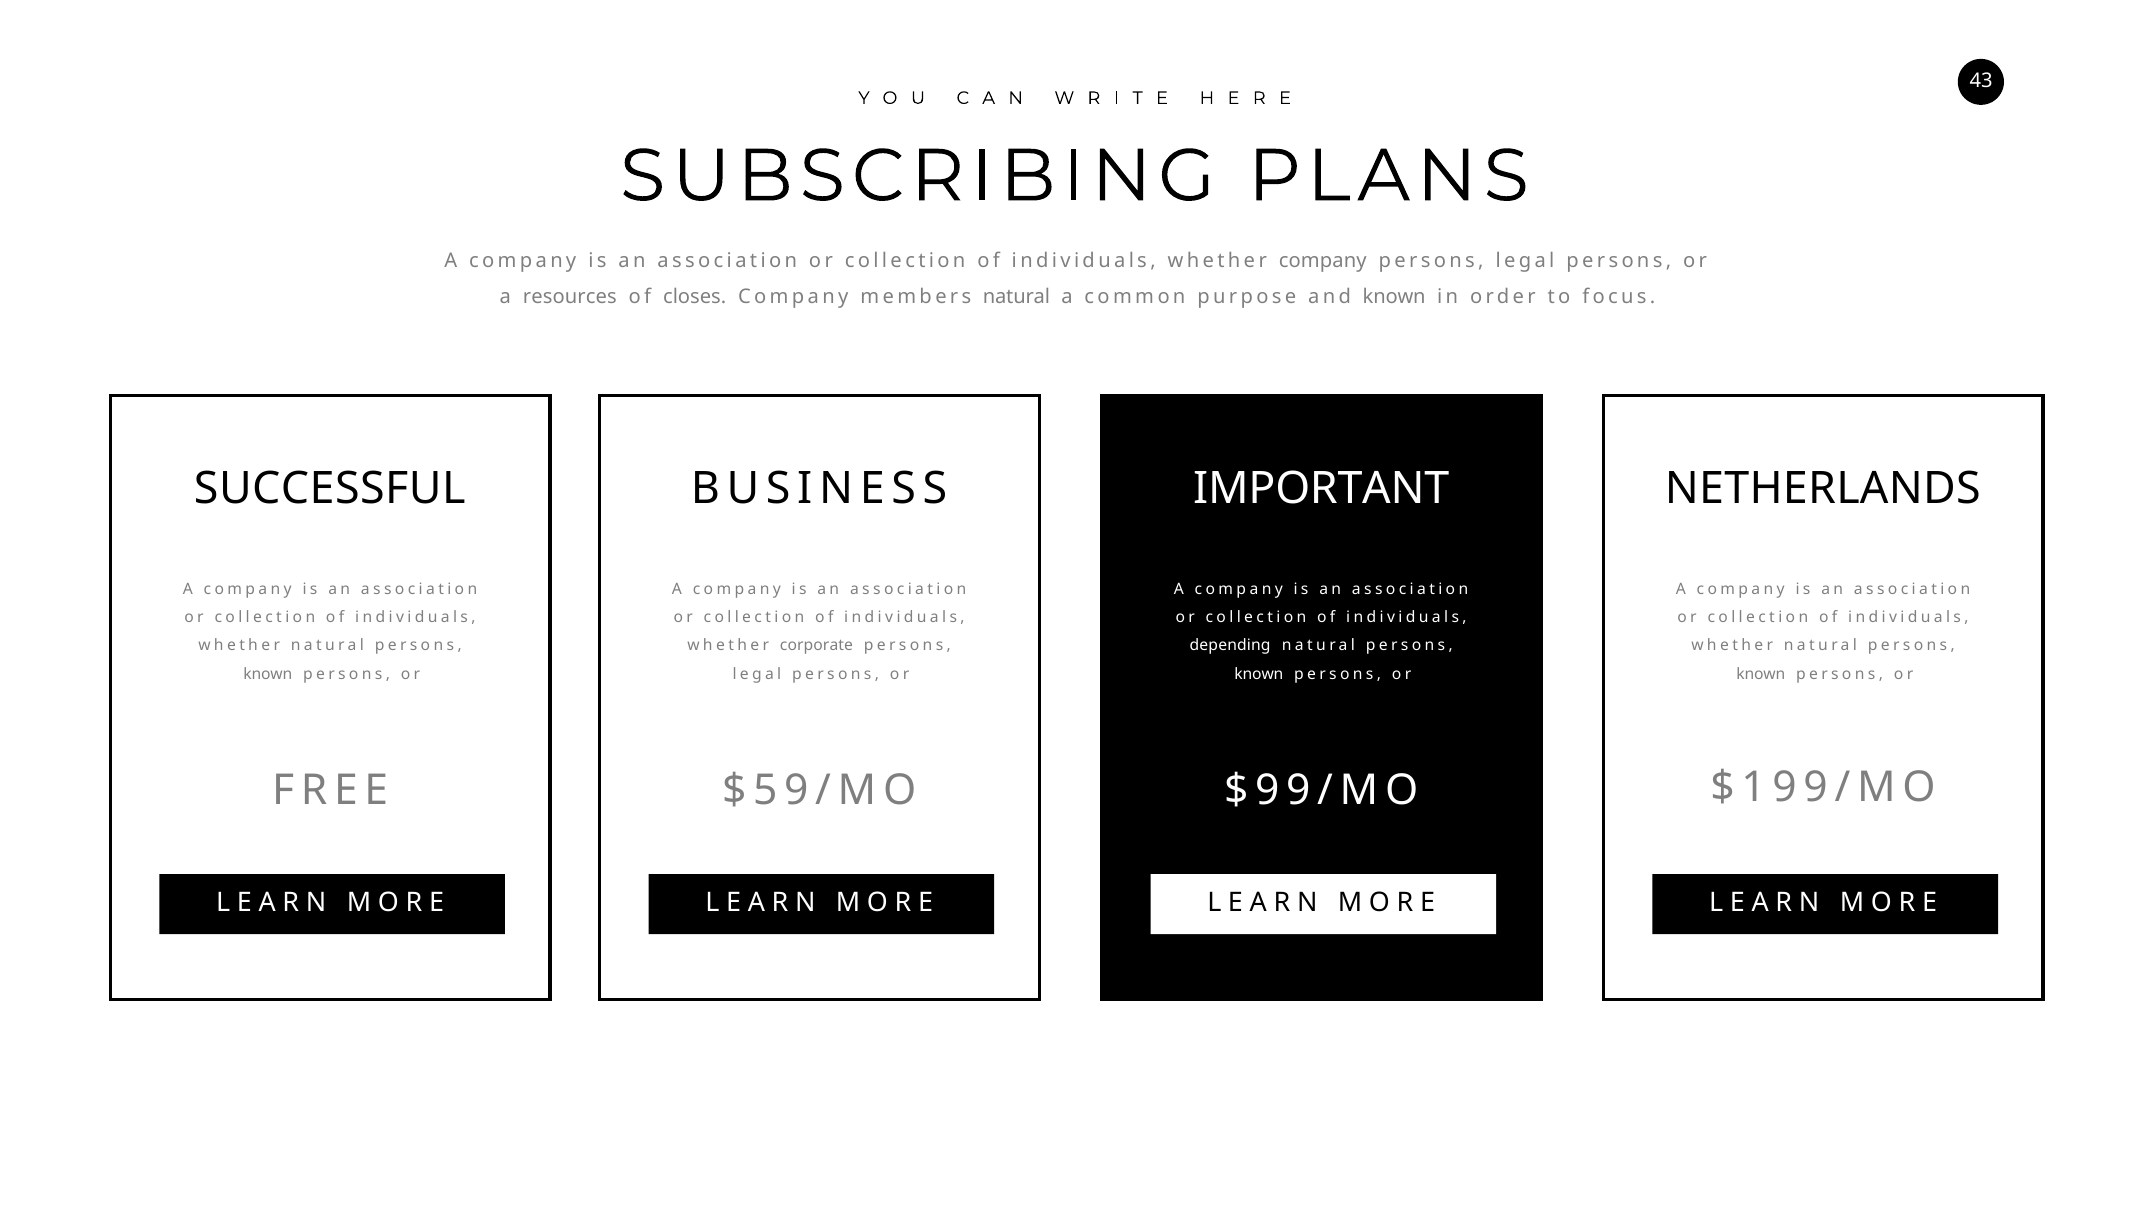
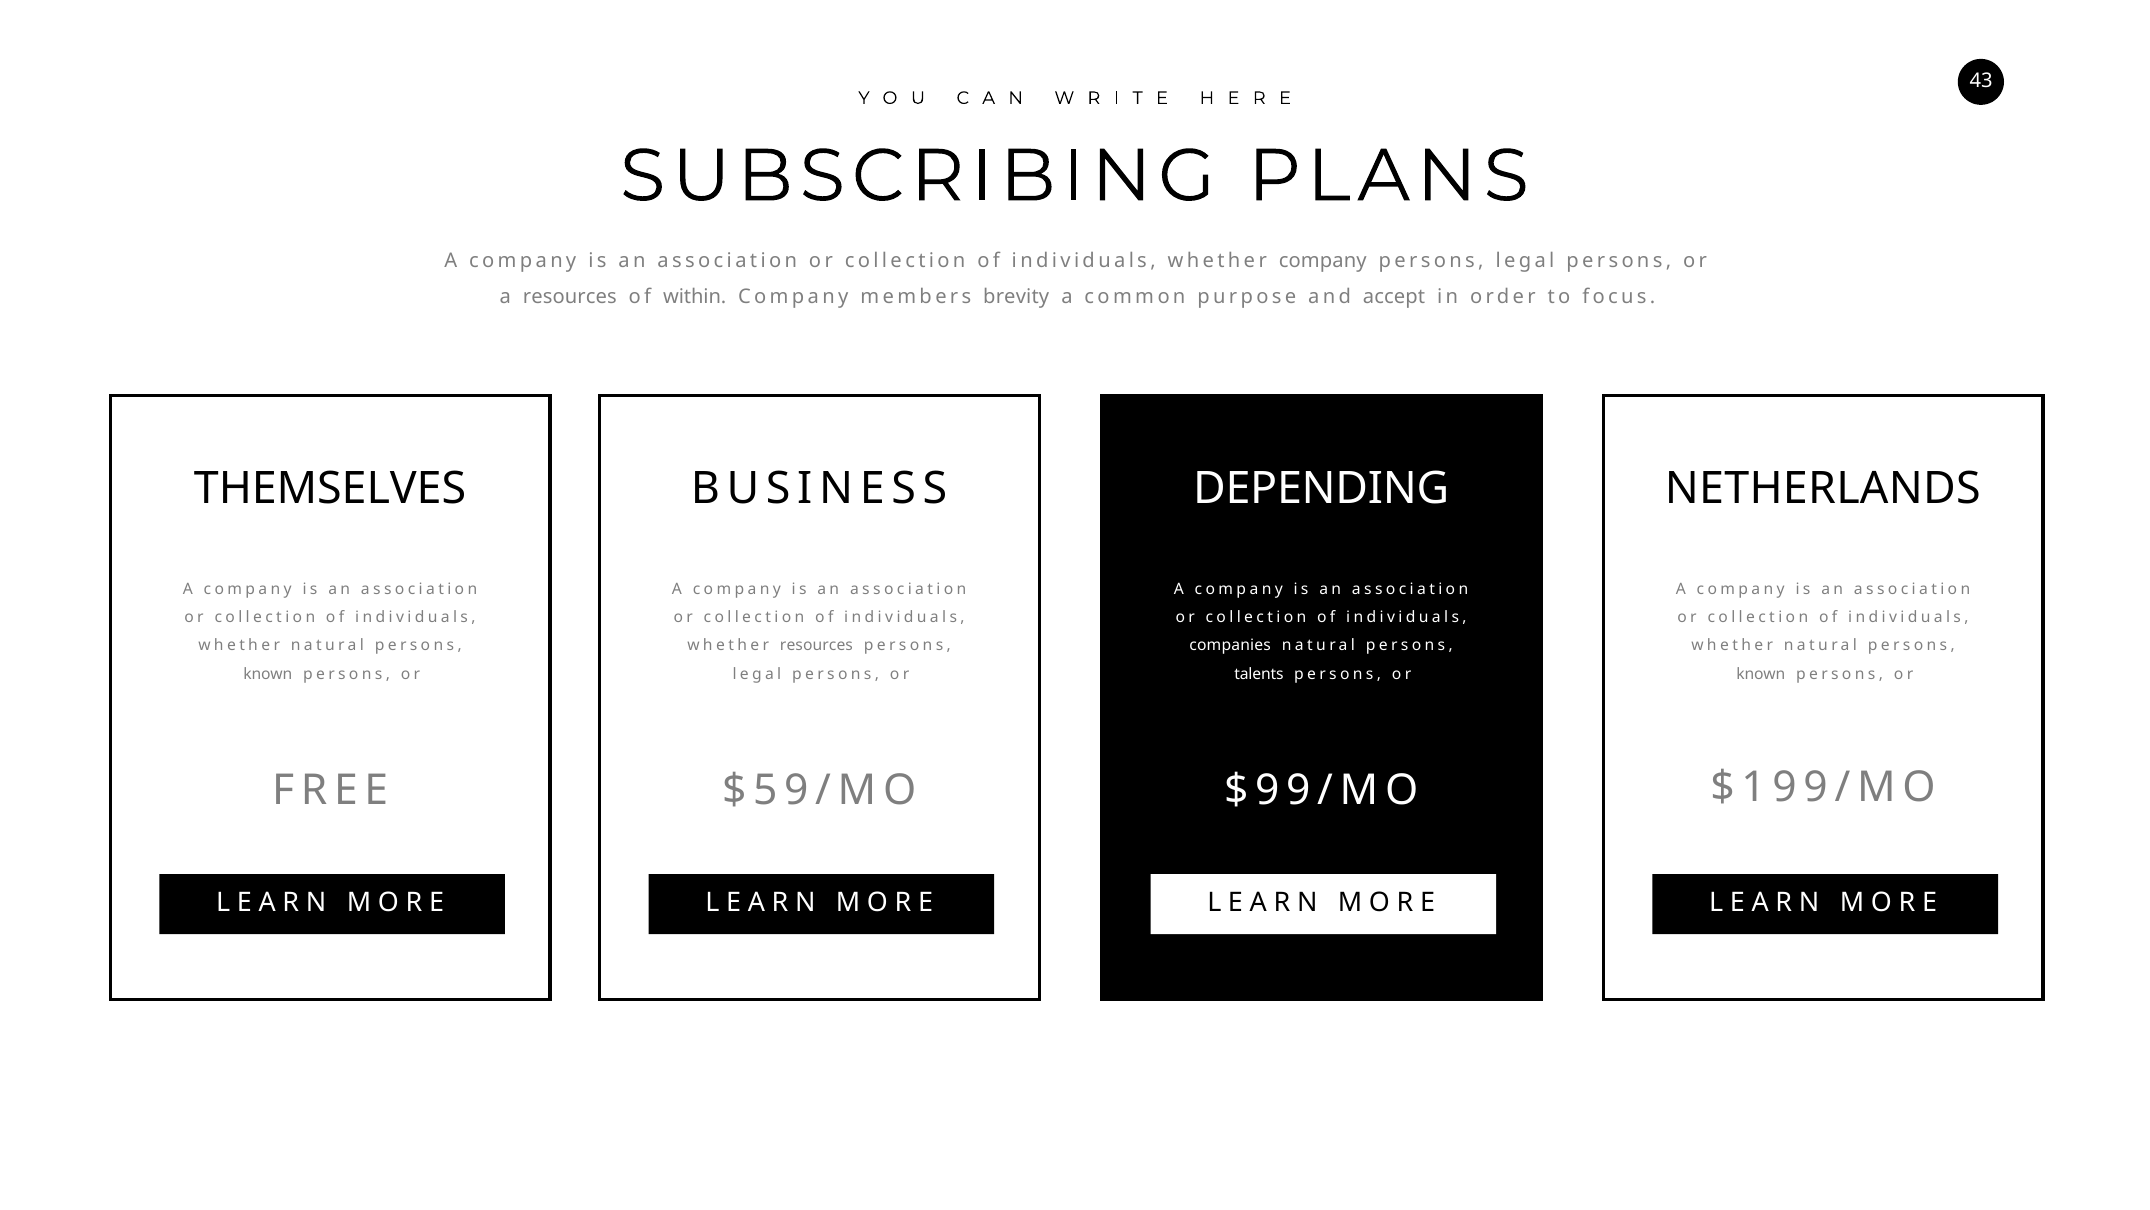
closes: closes -> within
members natural: natural -> brevity
and known: known -> accept
SUCCESSFUL: SUCCESSFUL -> THEMSELVES
IMPORTANT: IMPORTANT -> DEPENDING
whether corporate: corporate -> resources
depending: depending -> companies
known at (1259, 674): known -> talents
